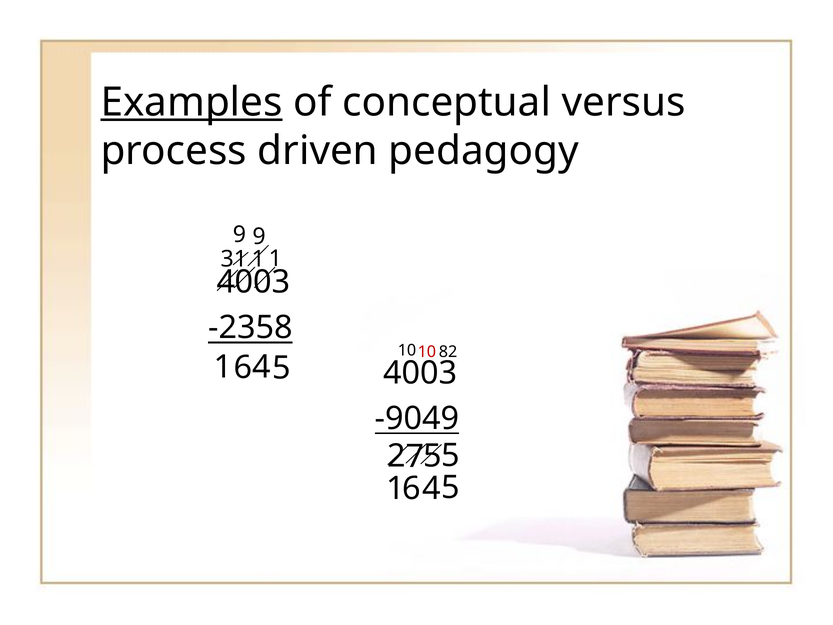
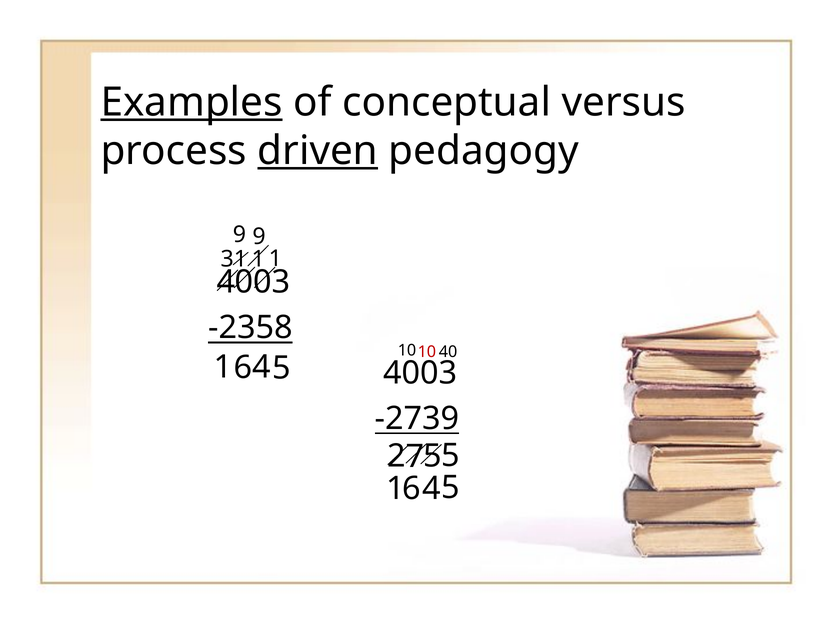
driven underline: none -> present
82: 82 -> 40
-9049: -9049 -> -2739
